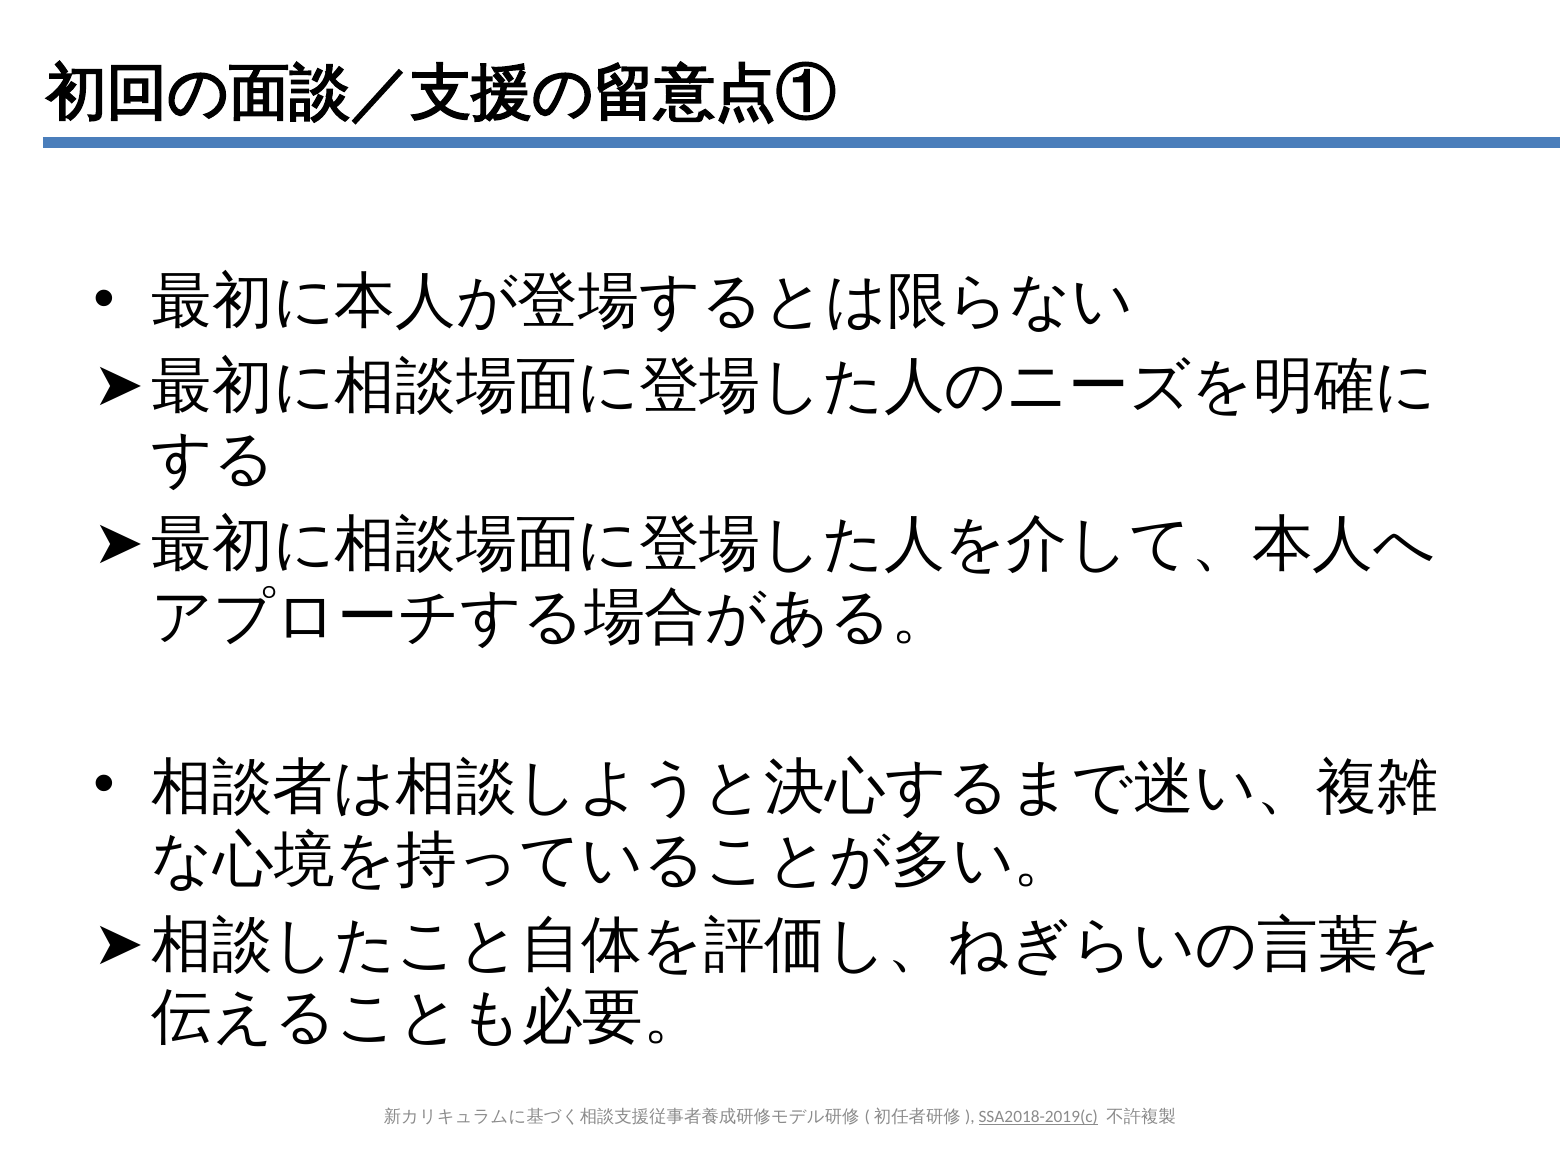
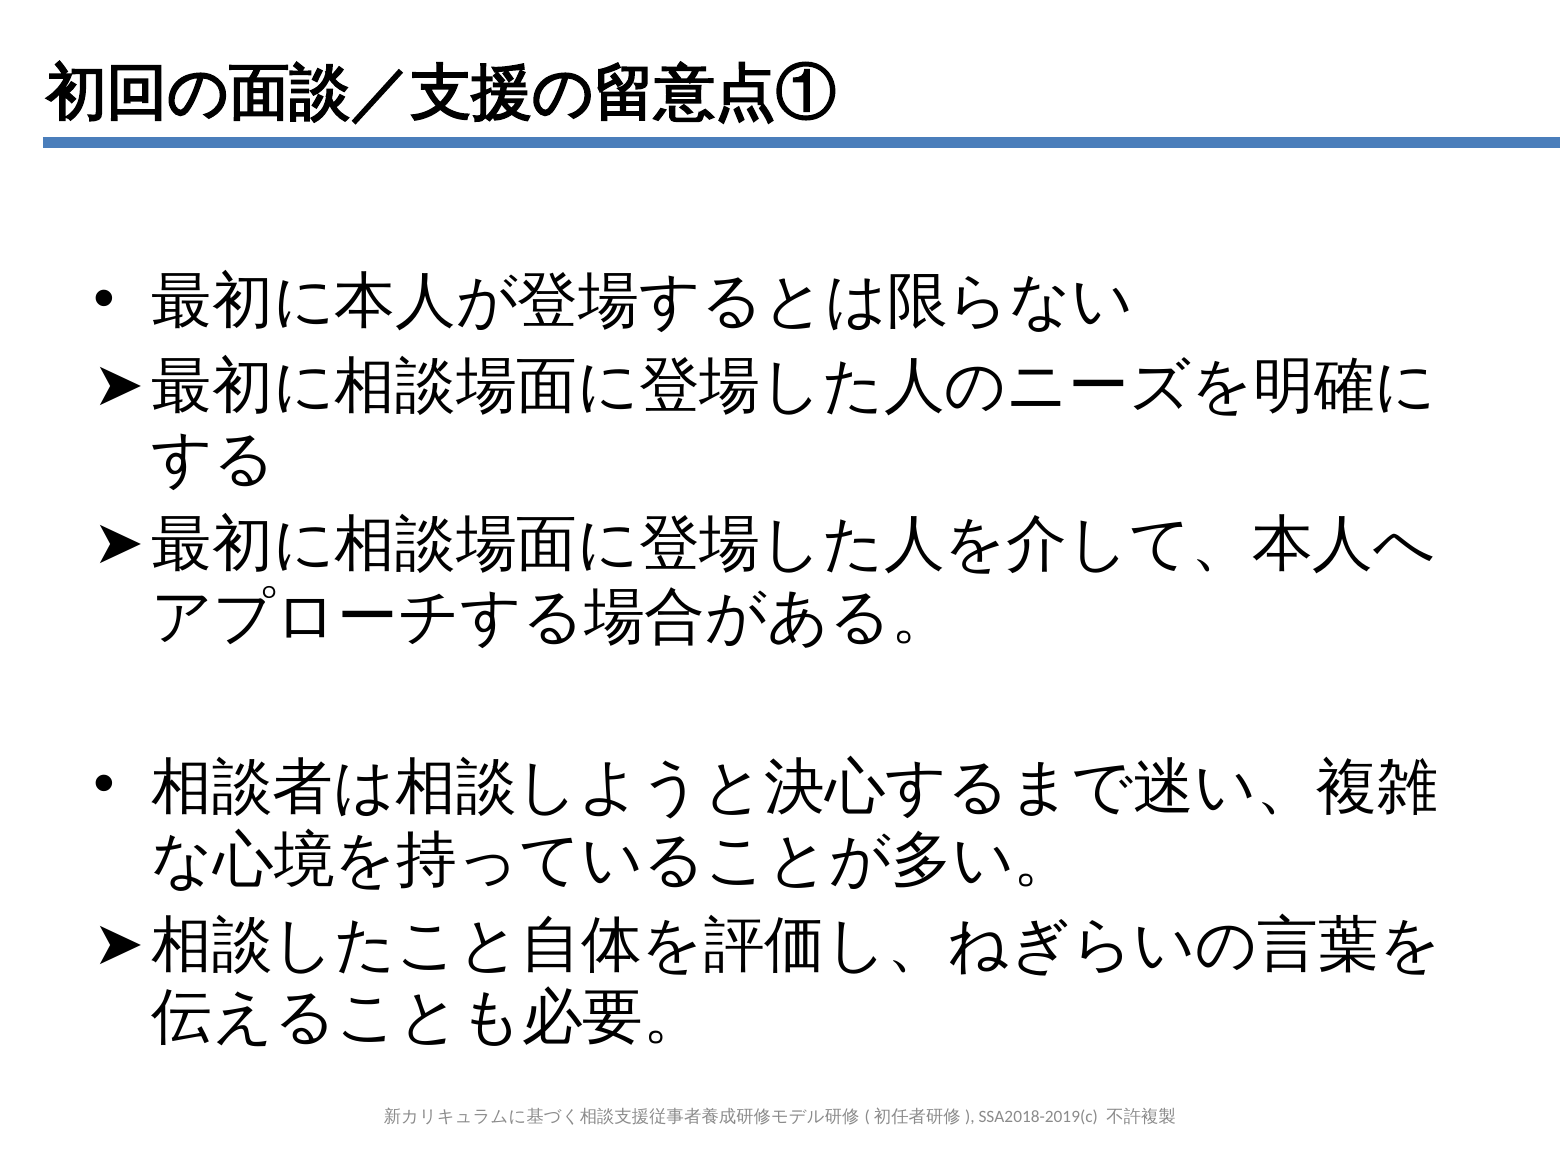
SSA2018-2019(c underline: present -> none
